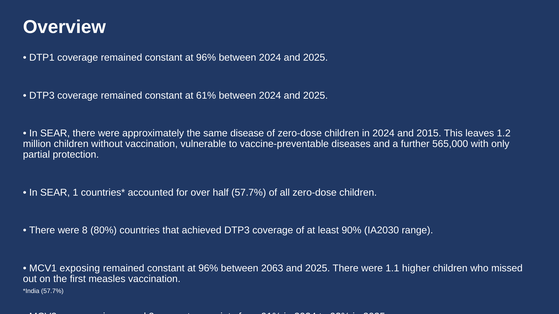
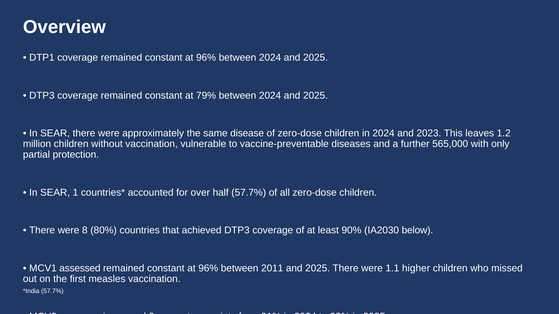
61%: 61% -> 79%
2015: 2015 -> 2023
range: range -> below
exposing: exposing -> assessed
2063: 2063 -> 2011
